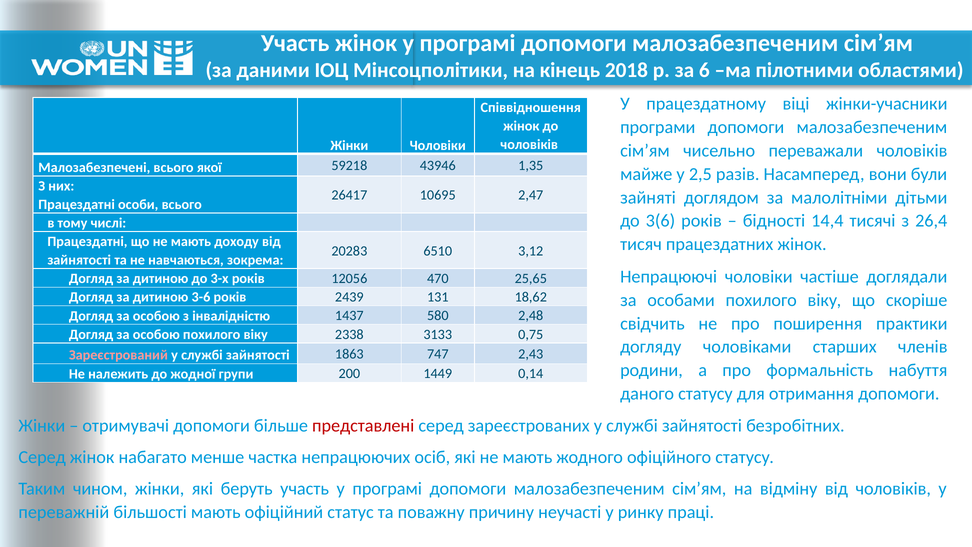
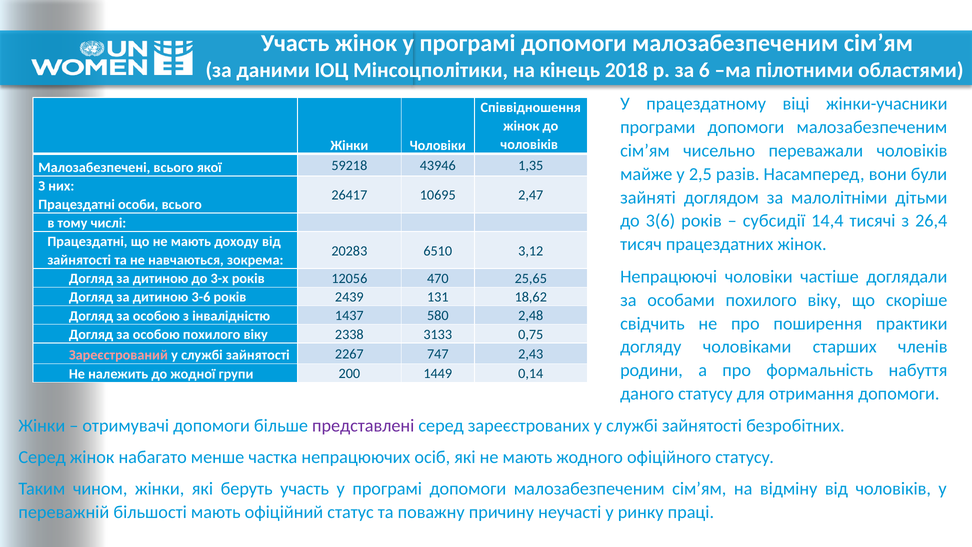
бідності: бідності -> субсидії
1863: 1863 -> 2267
представлені colour: red -> purple
